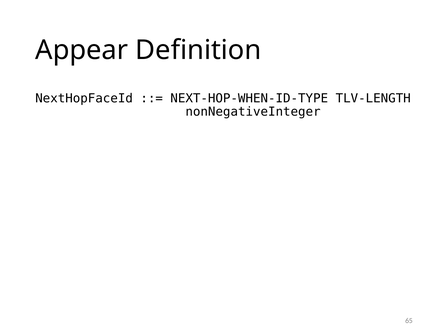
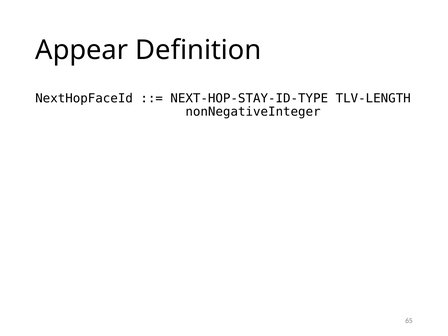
NEXT-HOP-WHEN-ID-TYPE: NEXT-HOP-WHEN-ID-TYPE -> NEXT-HOP-STAY-ID-TYPE
